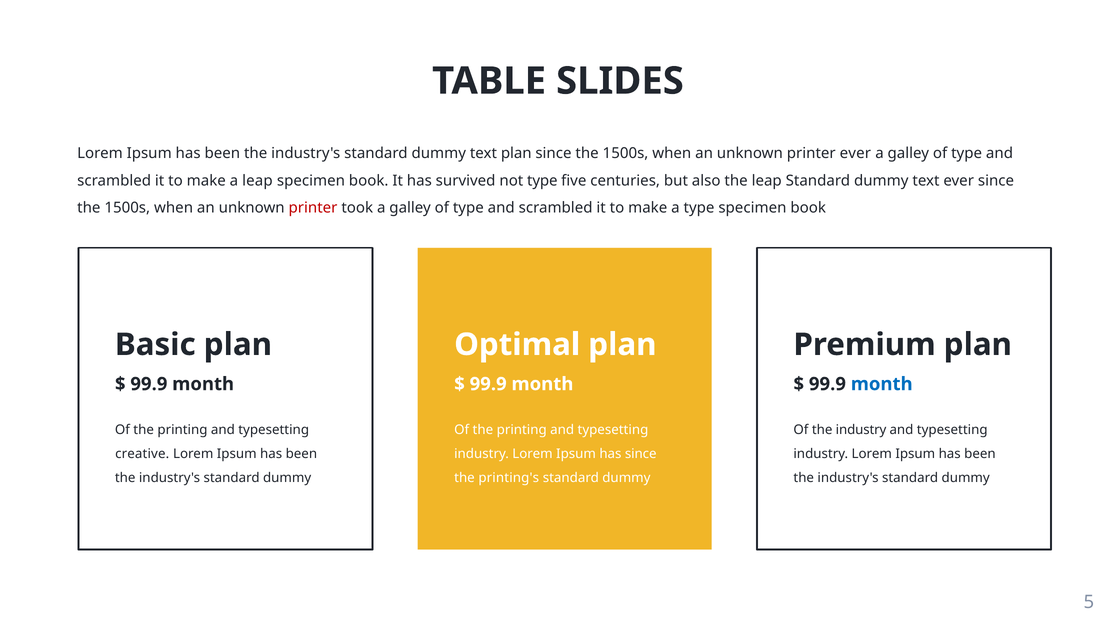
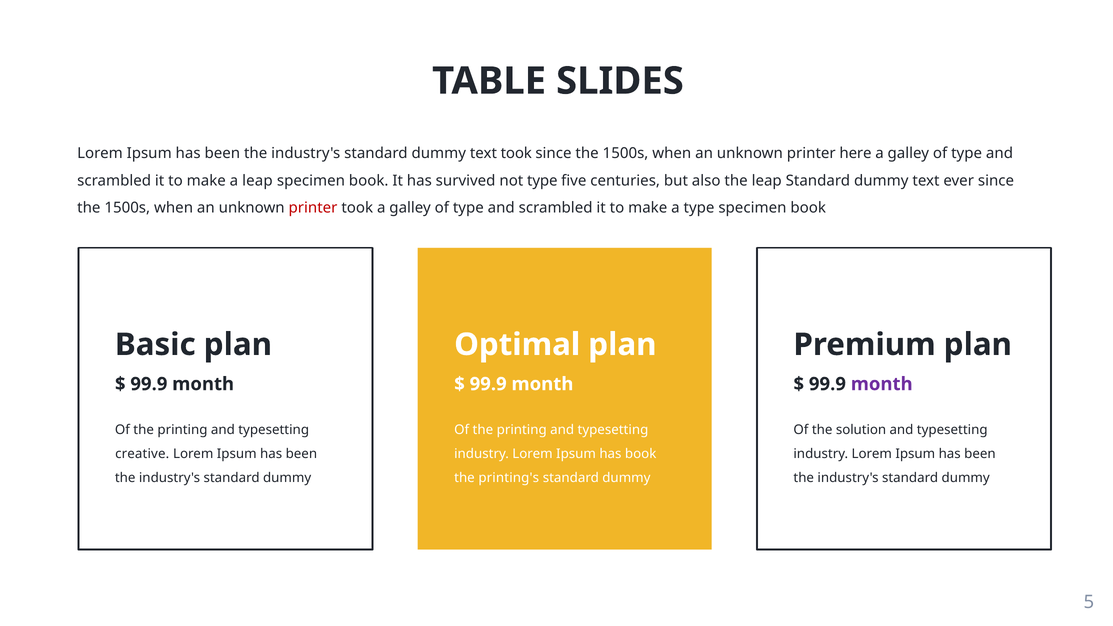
text plan: plan -> took
printer ever: ever -> here
month at (882, 384) colour: blue -> purple
the industry: industry -> solution
has since: since -> book
